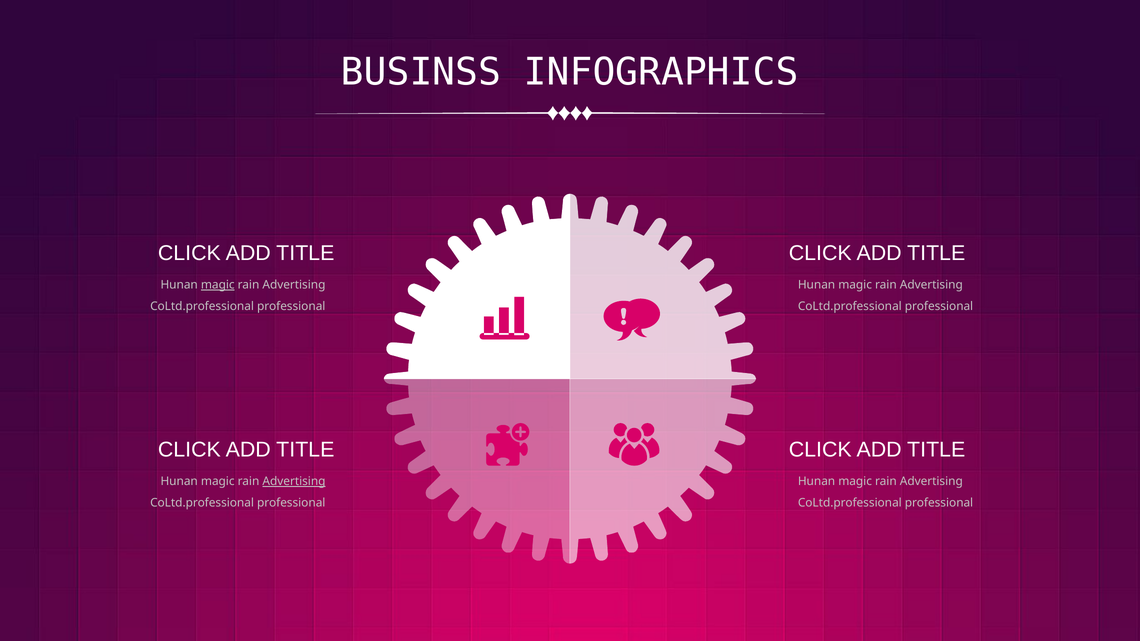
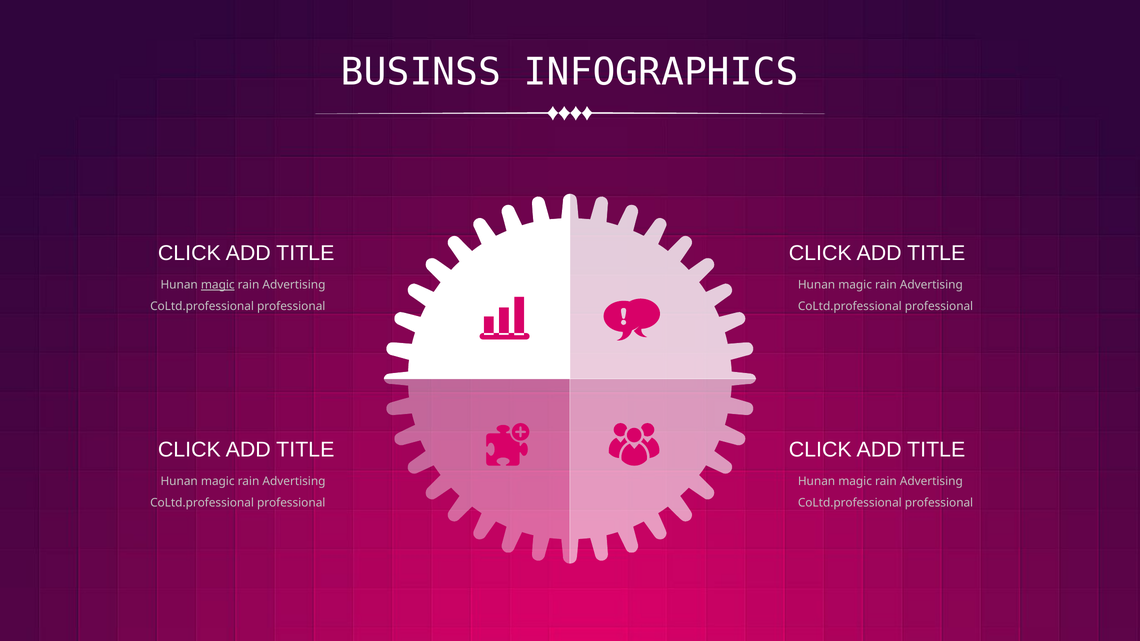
Advertising at (294, 482) underline: present -> none
